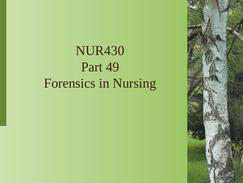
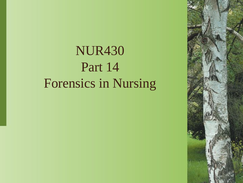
49: 49 -> 14
